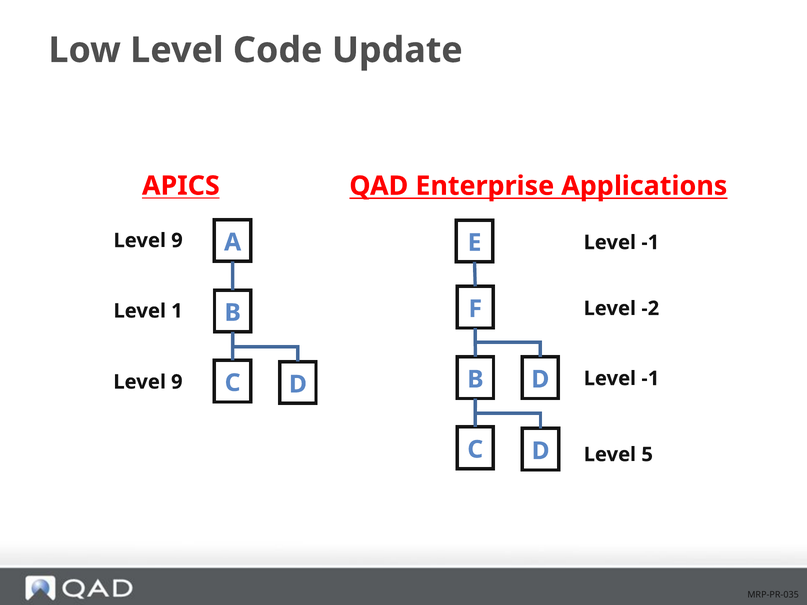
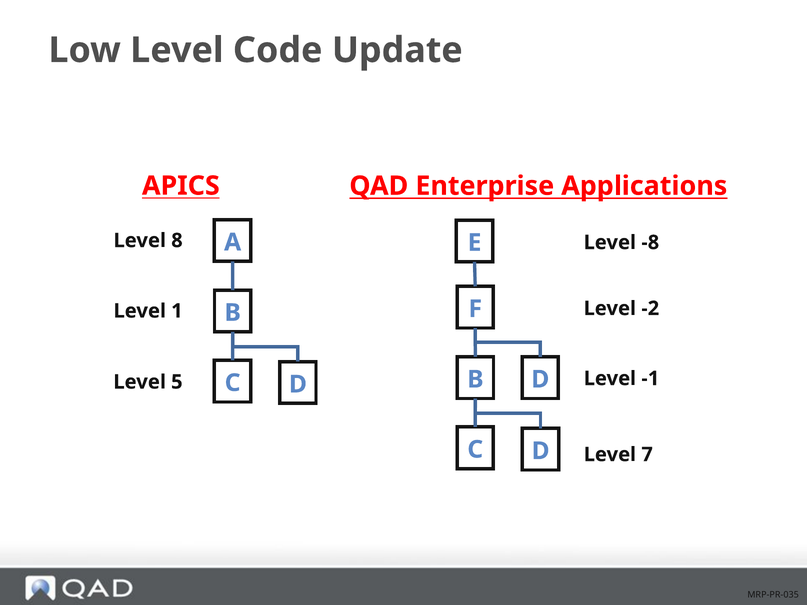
9 at (177, 241): 9 -> 8
-1 at (650, 243): -1 -> -8
9 at (177, 382): 9 -> 5
5: 5 -> 7
